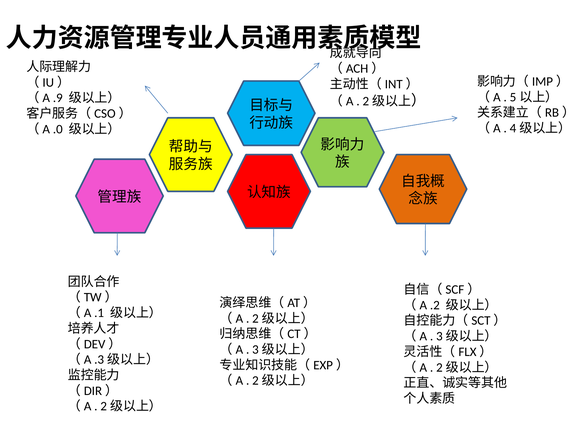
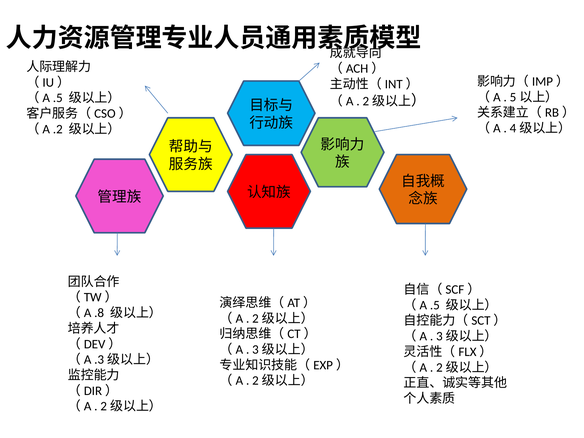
.9 at (58, 98): .9 -> .5
.0: .0 -> .2
.2 at (435, 305): .2 -> .5
.1: .1 -> .8
